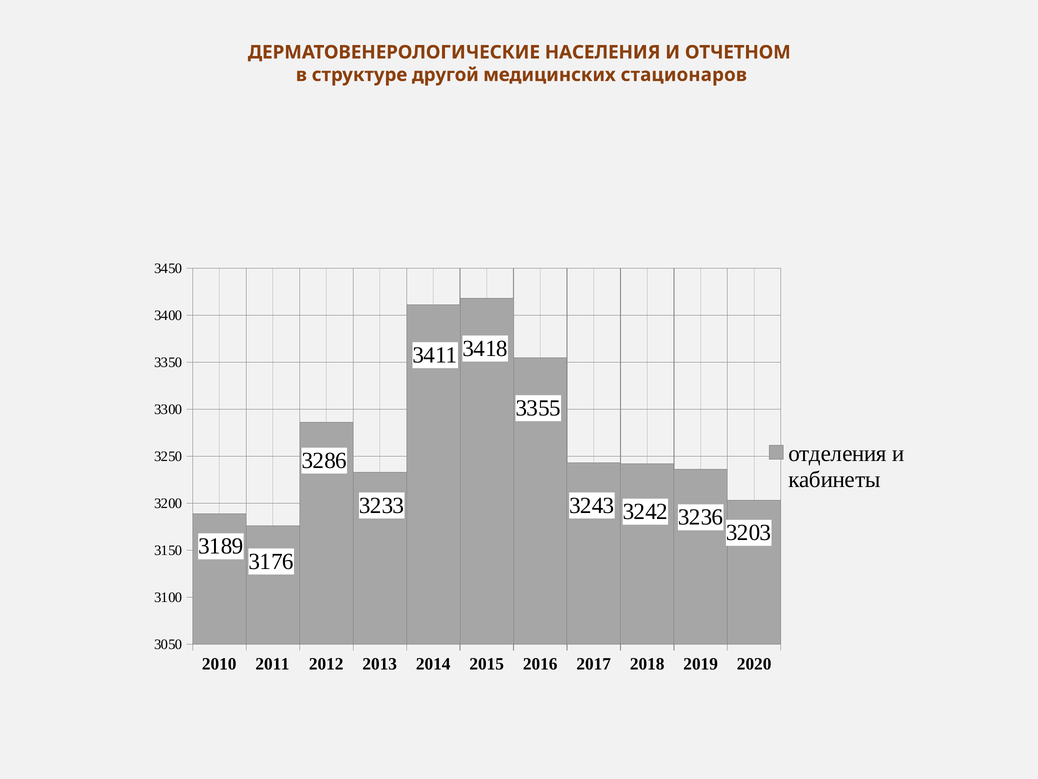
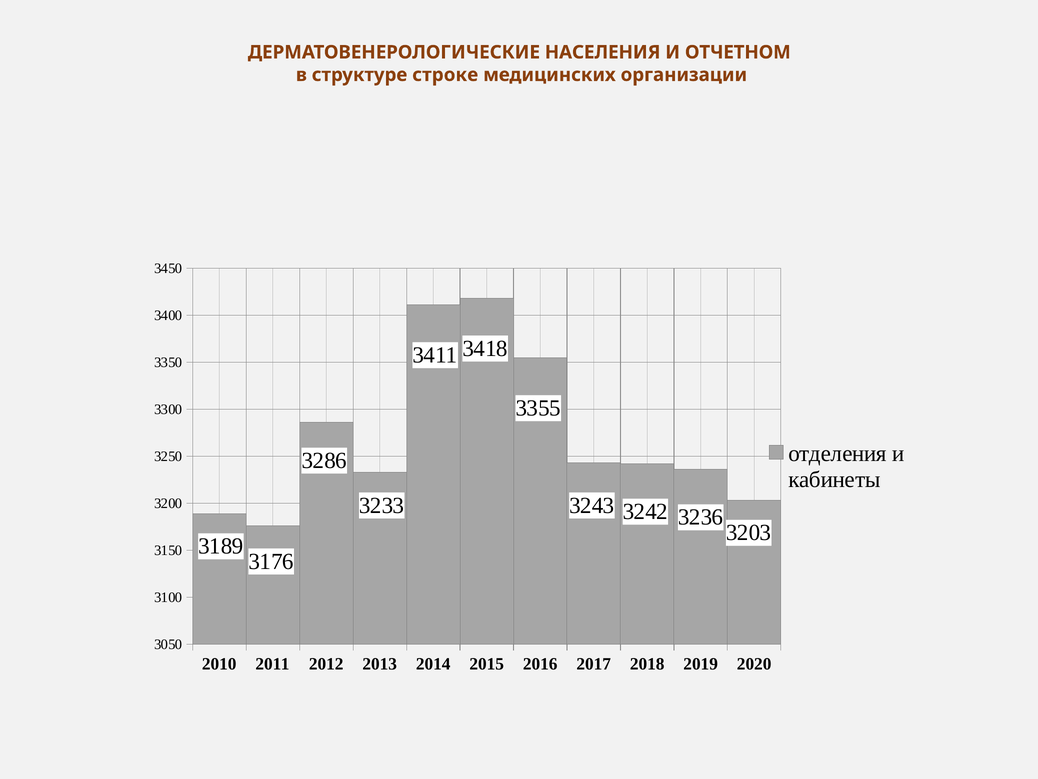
другой: другой -> строке
стационаров: стационаров -> организации
